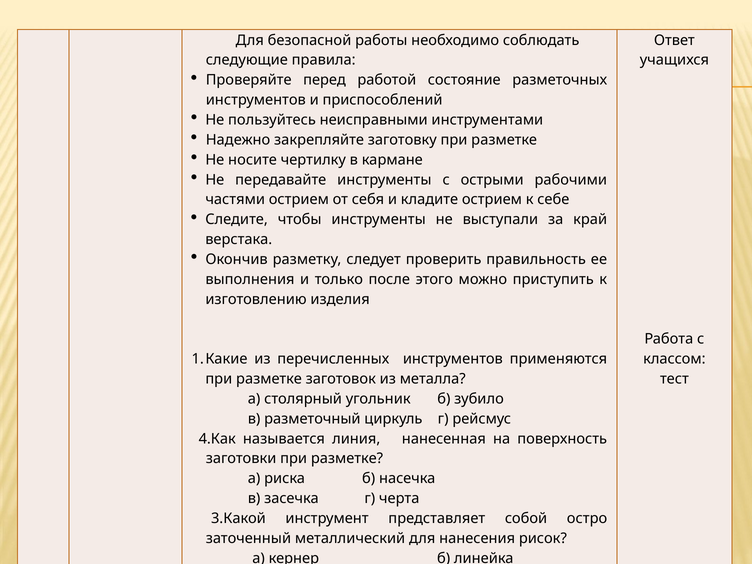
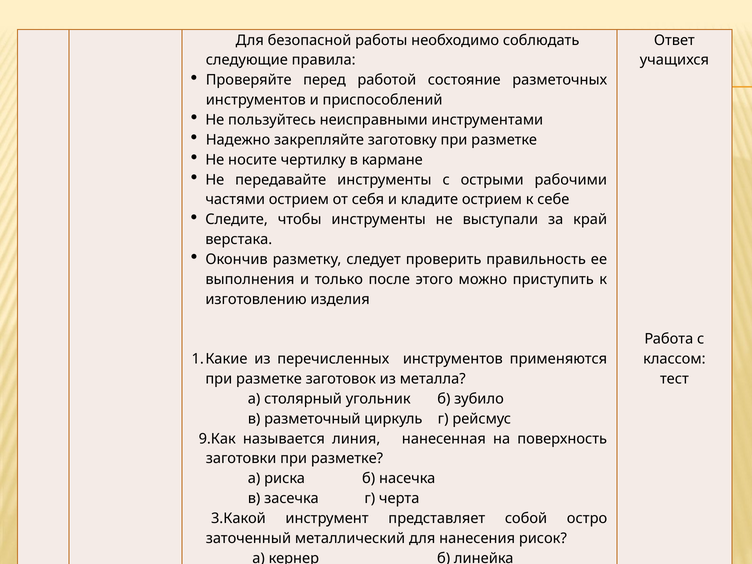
4.Как: 4.Как -> 9.Как
